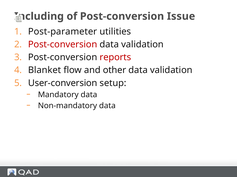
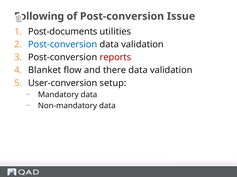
Including: Including -> Following
Post-parameter: Post-parameter -> Post-documents
Post-conversion at (63, 45) colour: red -> blue
other: other -> there
